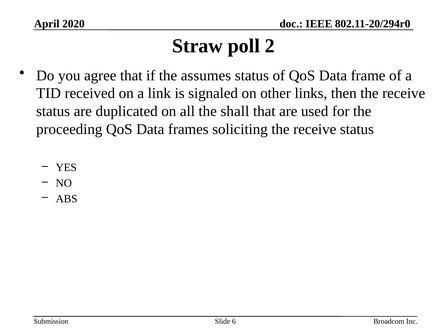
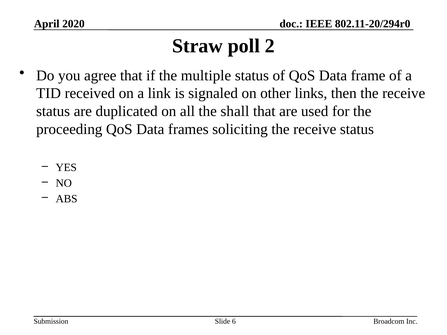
assumes: assumes -> multiple
